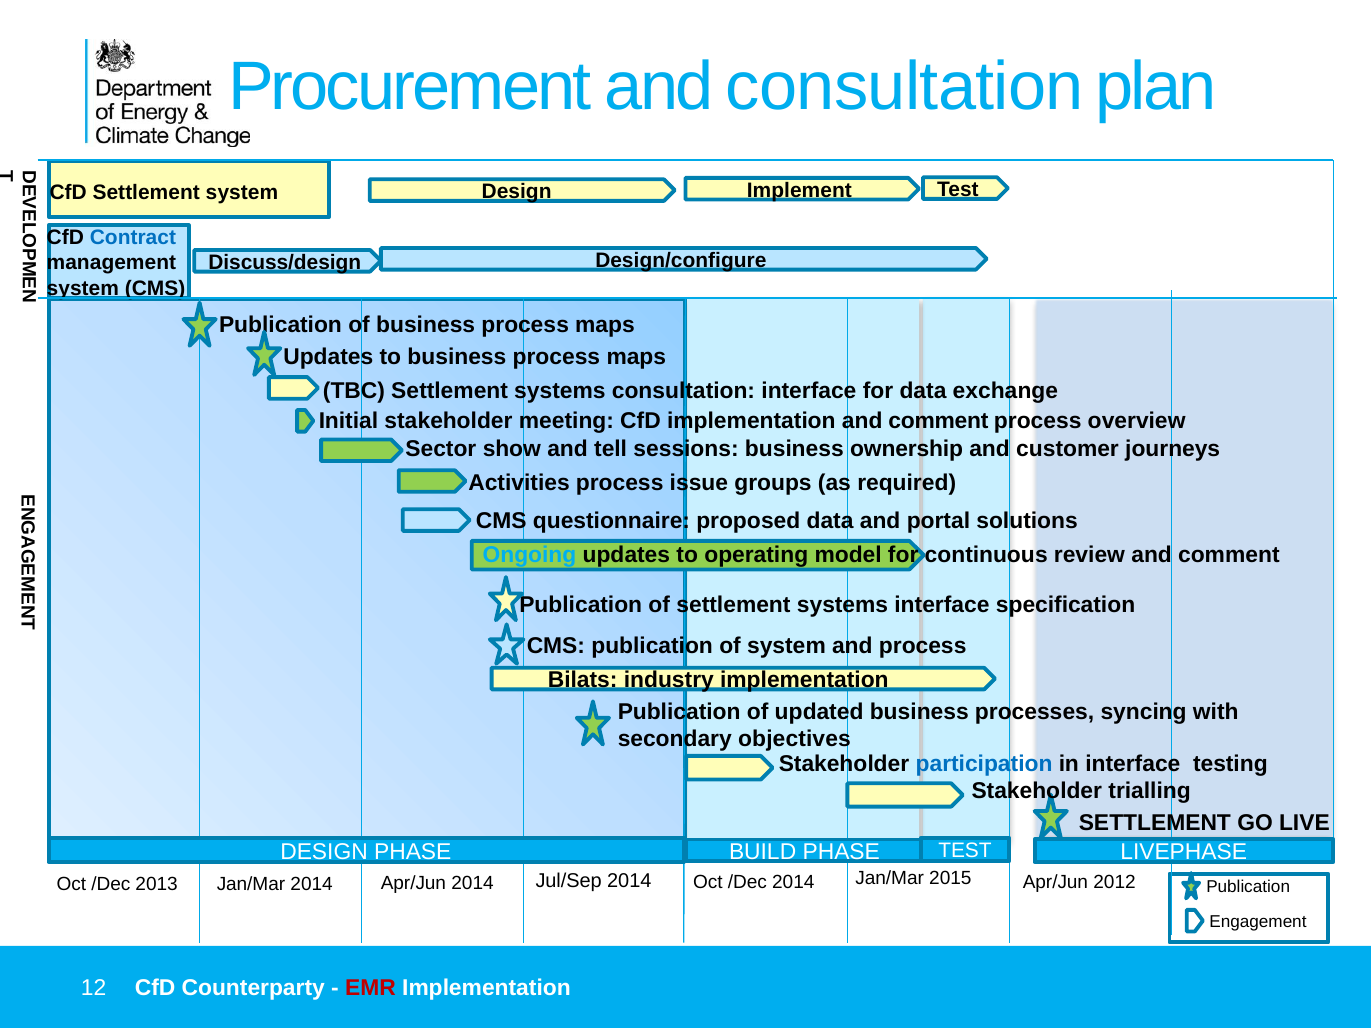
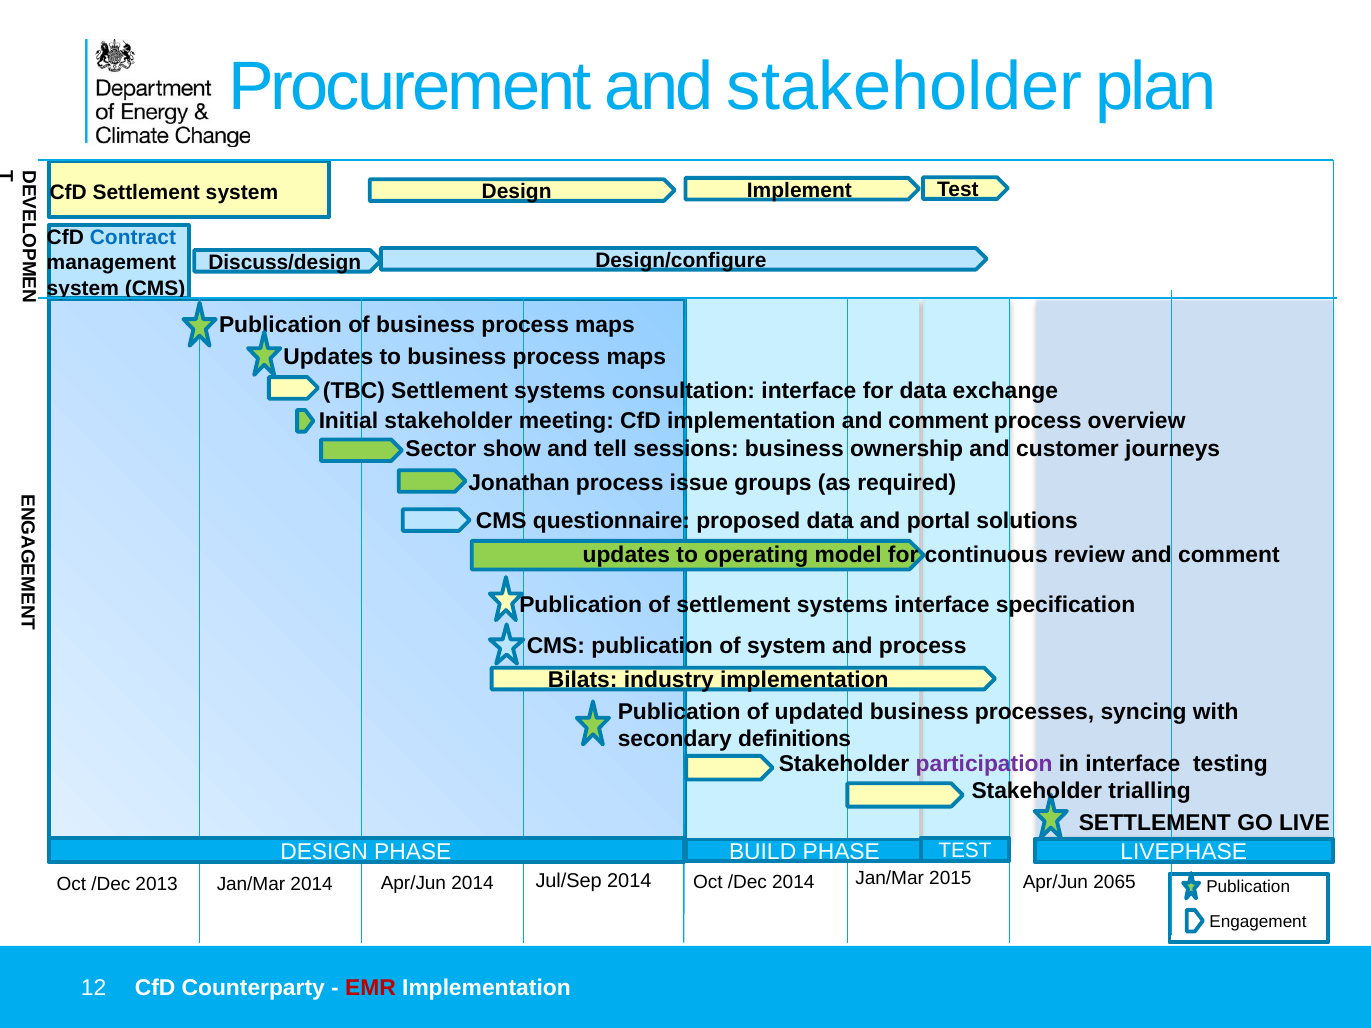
and consultation: consultation -> stakeholder
Activities: Activities -> Jonathan
Ongoing colour: light blue -> light green
objectives: objectives -> definitions
participation colour: blue -> purple
2012: 2012 -> 2065
